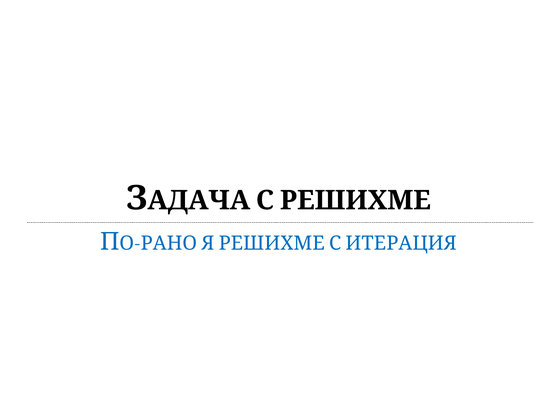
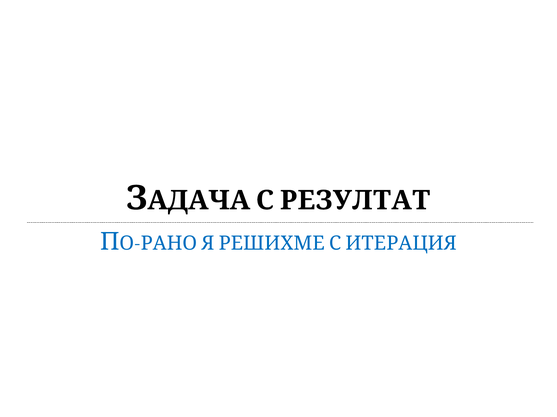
С РЕШИХМЕ: РЕШИХМЕ -> РЕЗУЛТАТ
